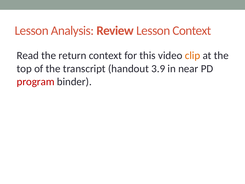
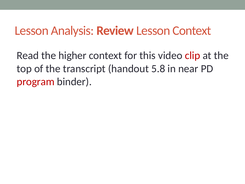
return: return -> higher
clip colour: orange -> red
3.9: 3.9 -> 5.8
